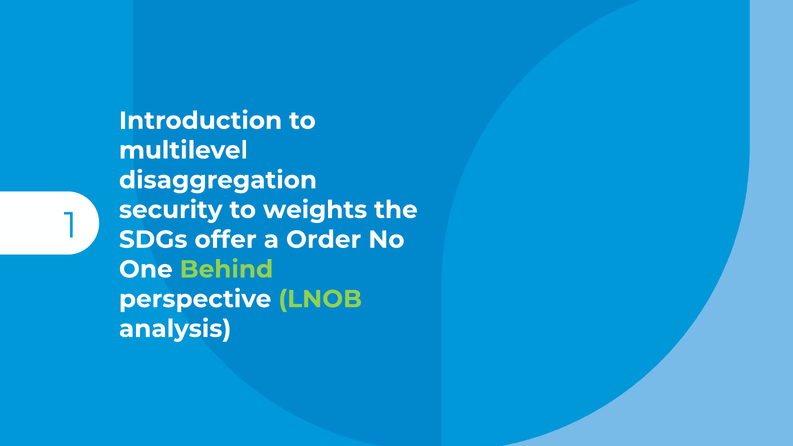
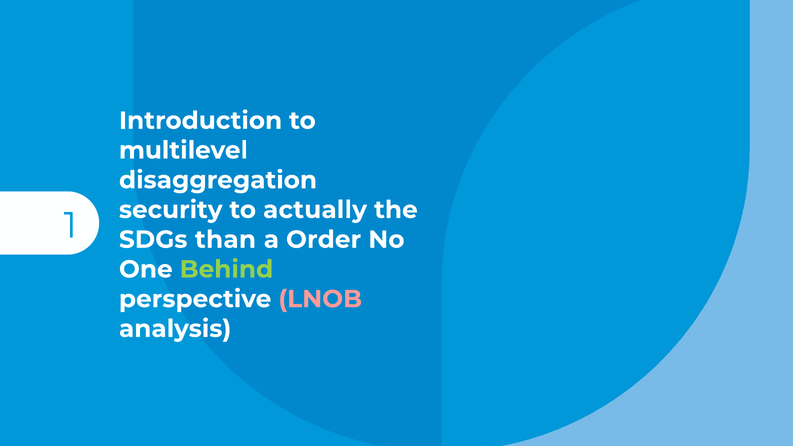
weights: weights -> actually
offer: offer -> than
LNOB colour: light green -> pink
